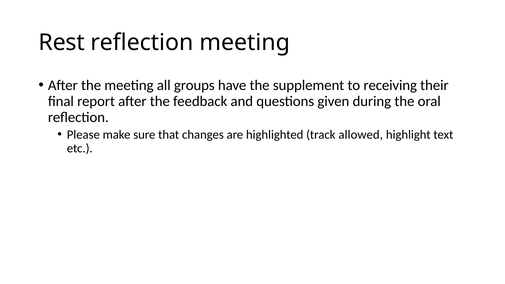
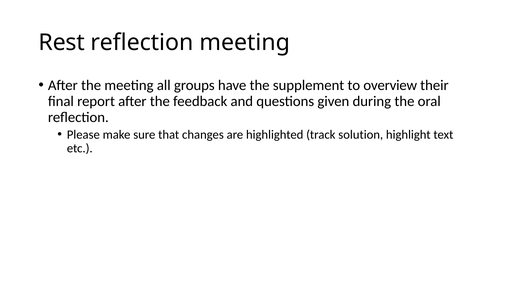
receiving: receiving -> overview
allowed: allowed -> solution
